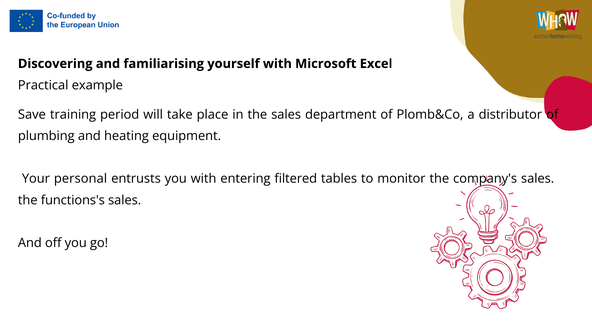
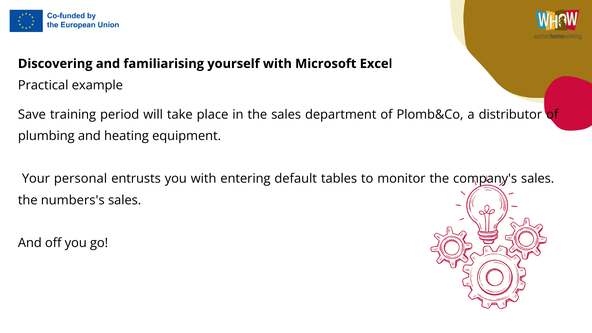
filtered: filtered -> default
functions's: functions's -> numbers's
